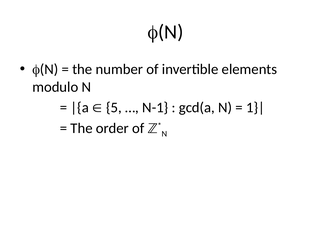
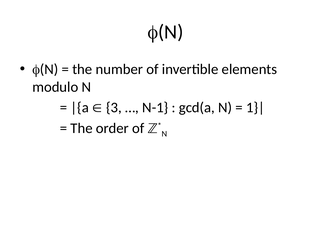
5: 5 -> 3
